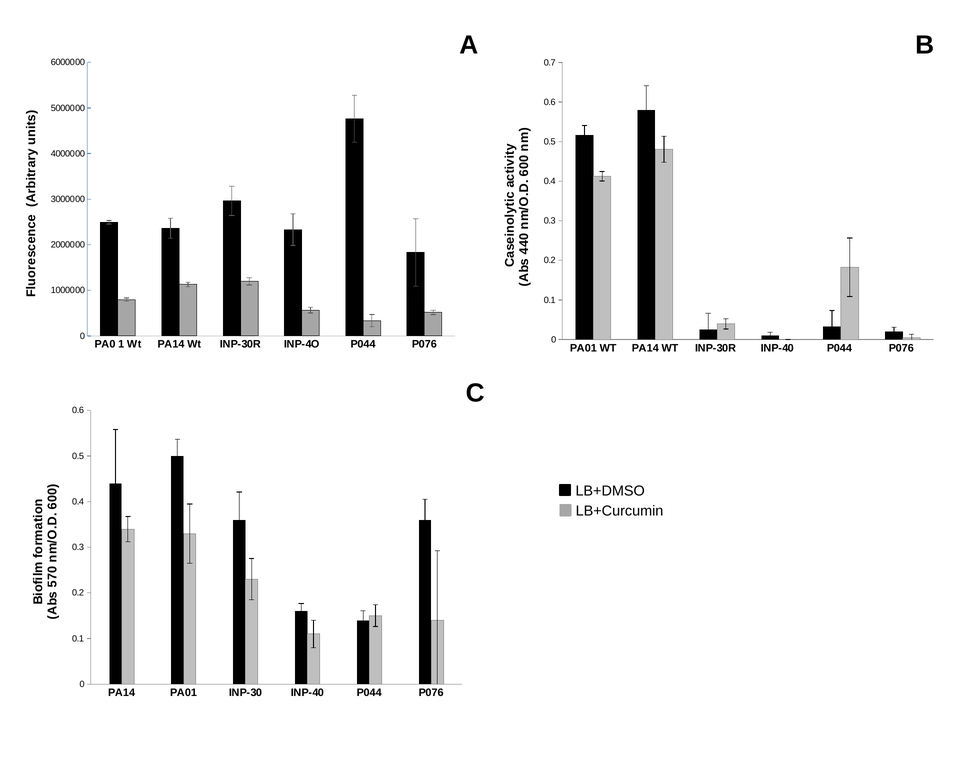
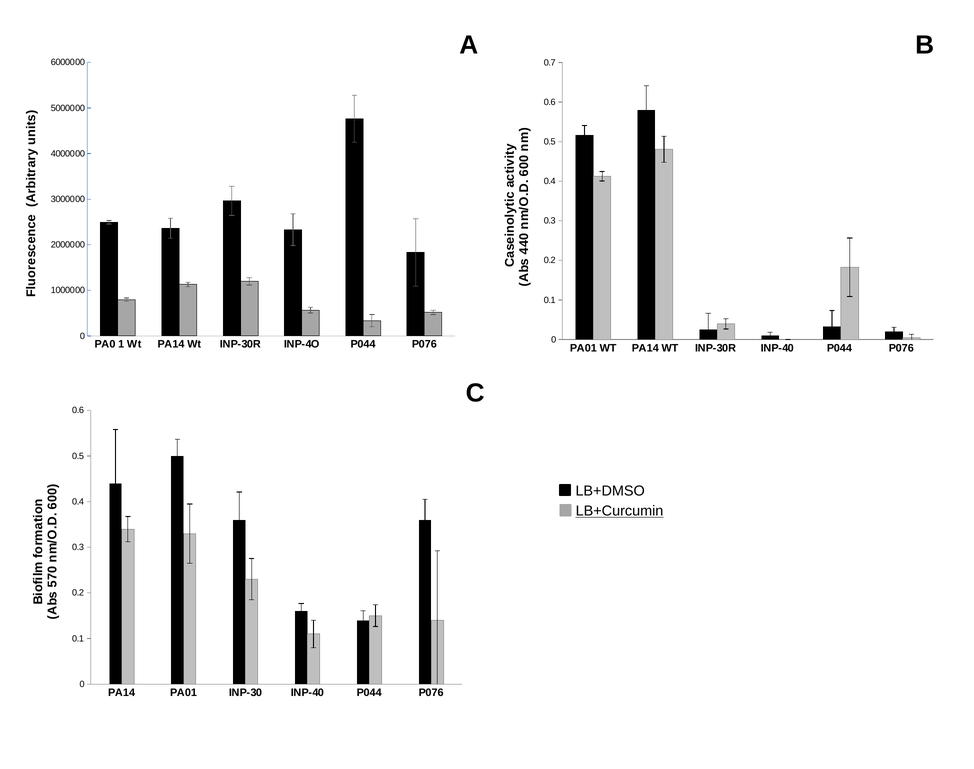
LB+Curcumin underline: none -> present
